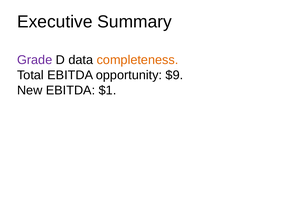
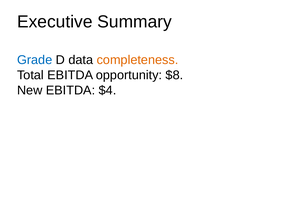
Grade colour: purple -> blue
$9: $9 -> $8
$1: $1 -> $4
